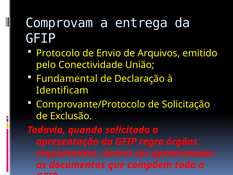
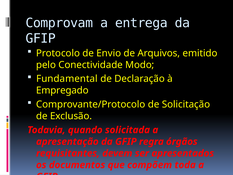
União: União -> Modo
Identificam: Identificam -> Empregado
